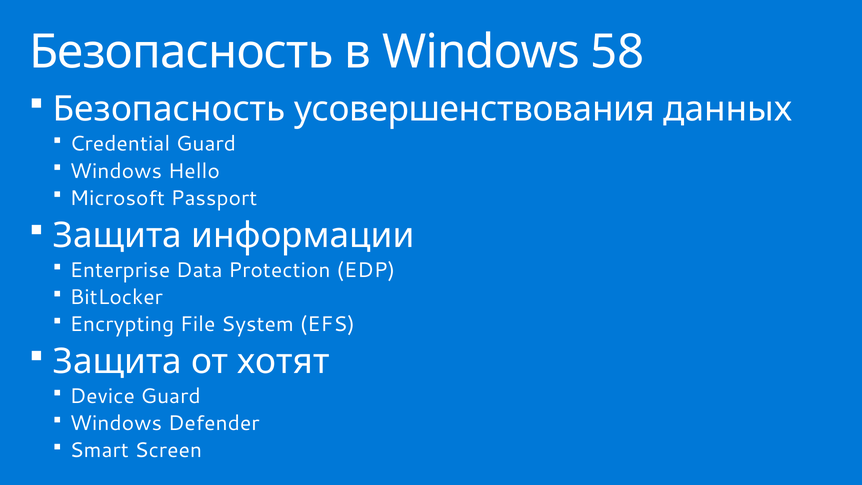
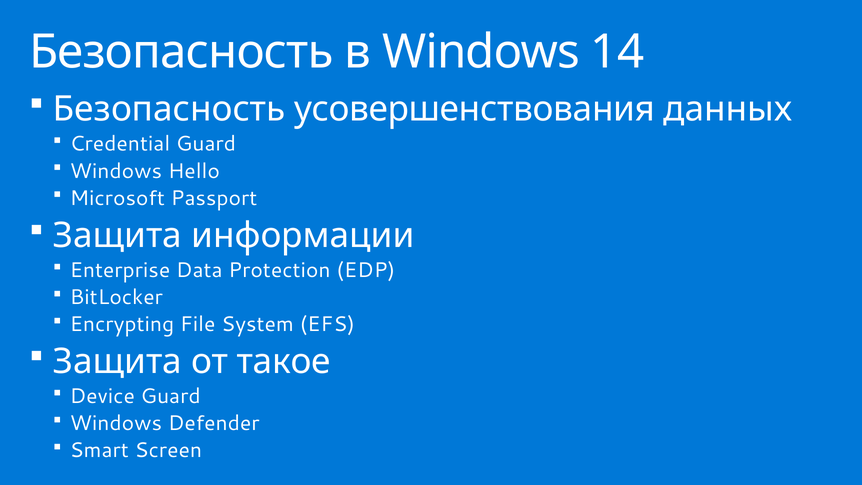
58: 58 -> 14
хотят: хотят -> такое
